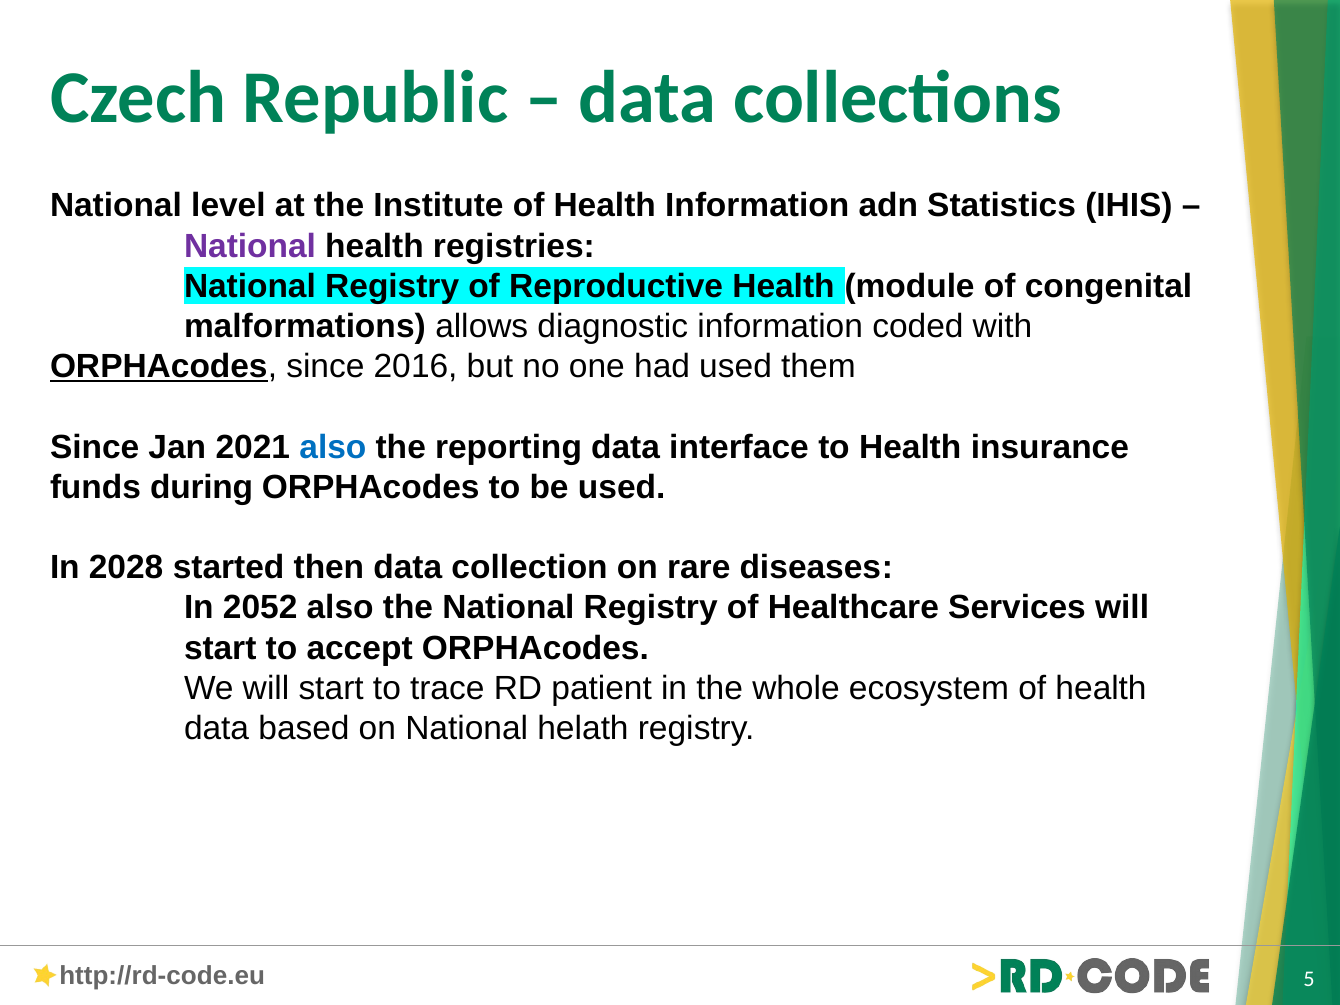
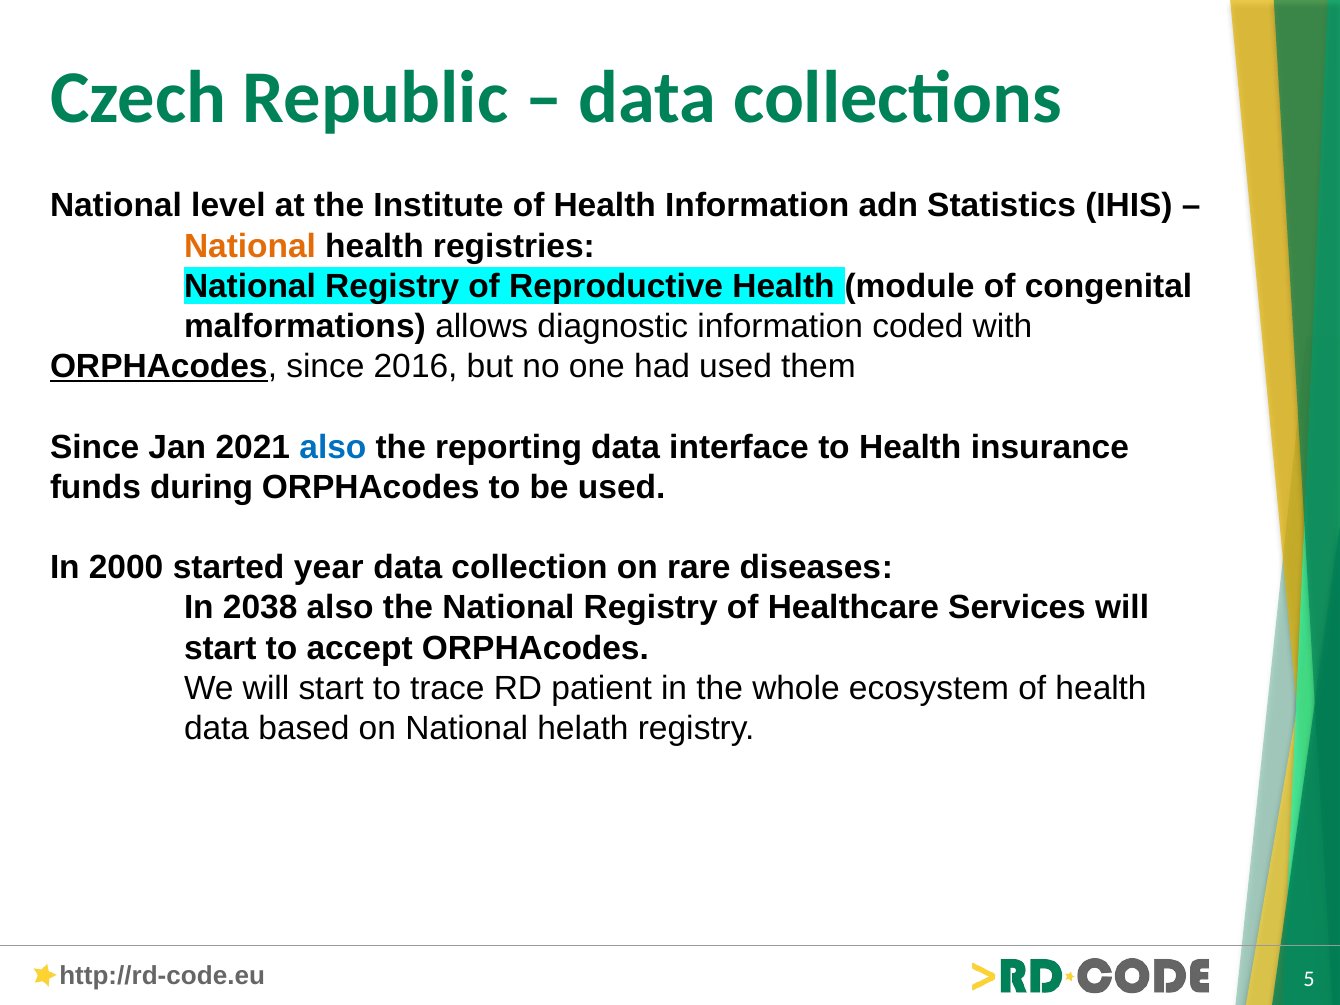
National at (250, 246) colour: purple -> orange
2028: 2028 -> 2000
then: then -> year
2052: 2052 -> 2038
